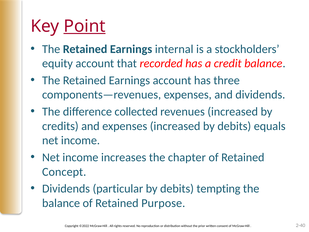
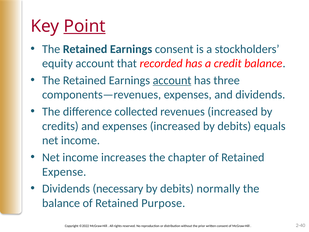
Earnings internal: internal -> consent
account at (172, 80) underline: none -> present
Concept: Concept -> Expense
particular: particular -> necessary
tempting: tempting -> normally
